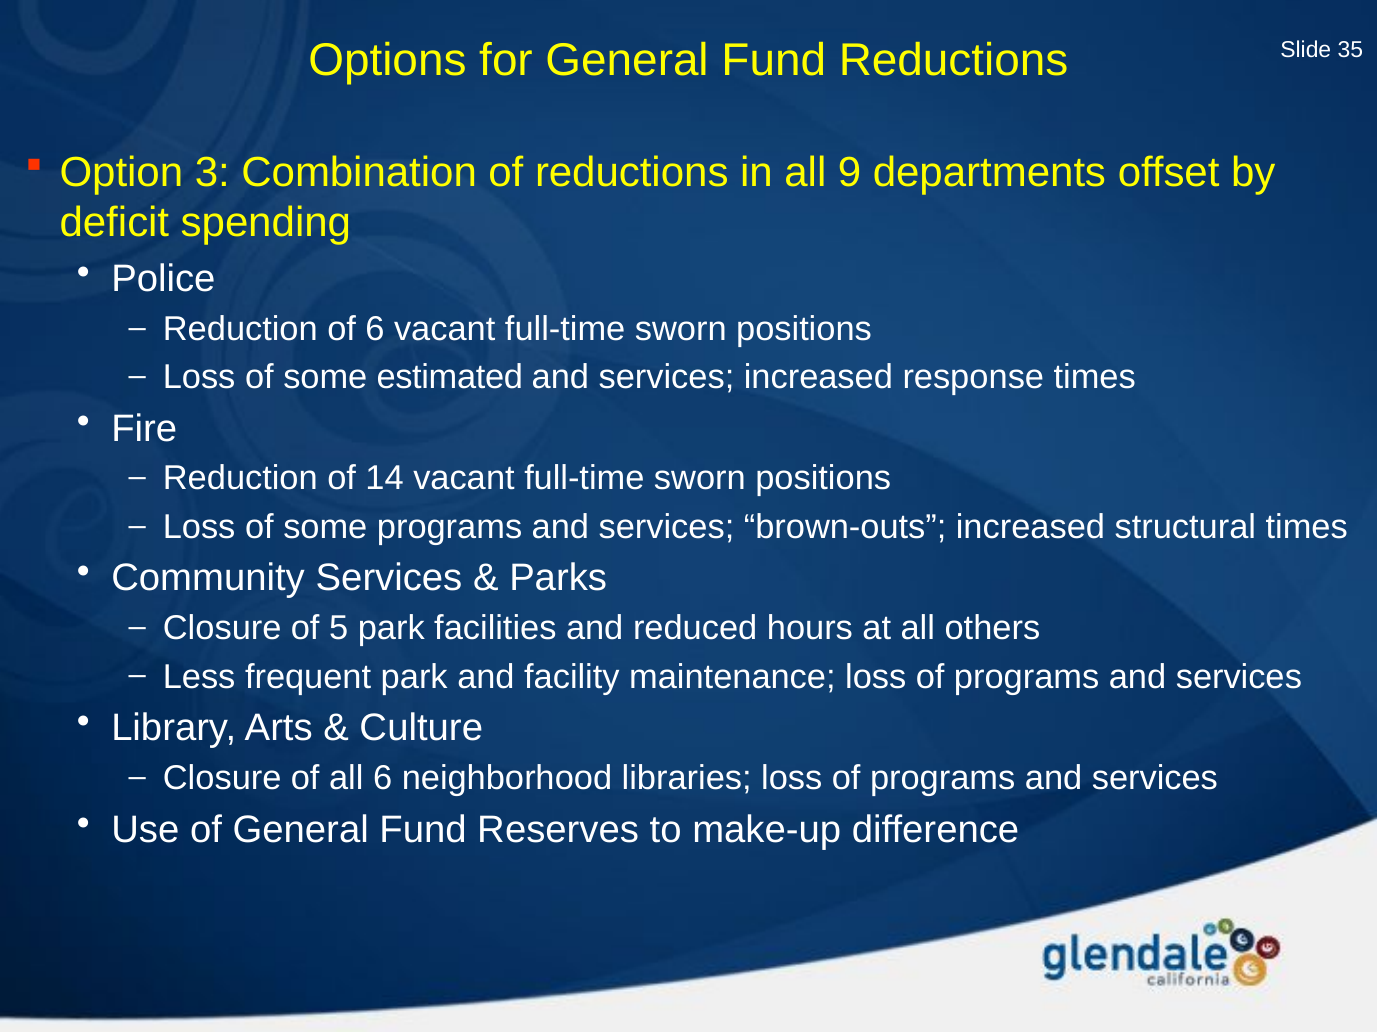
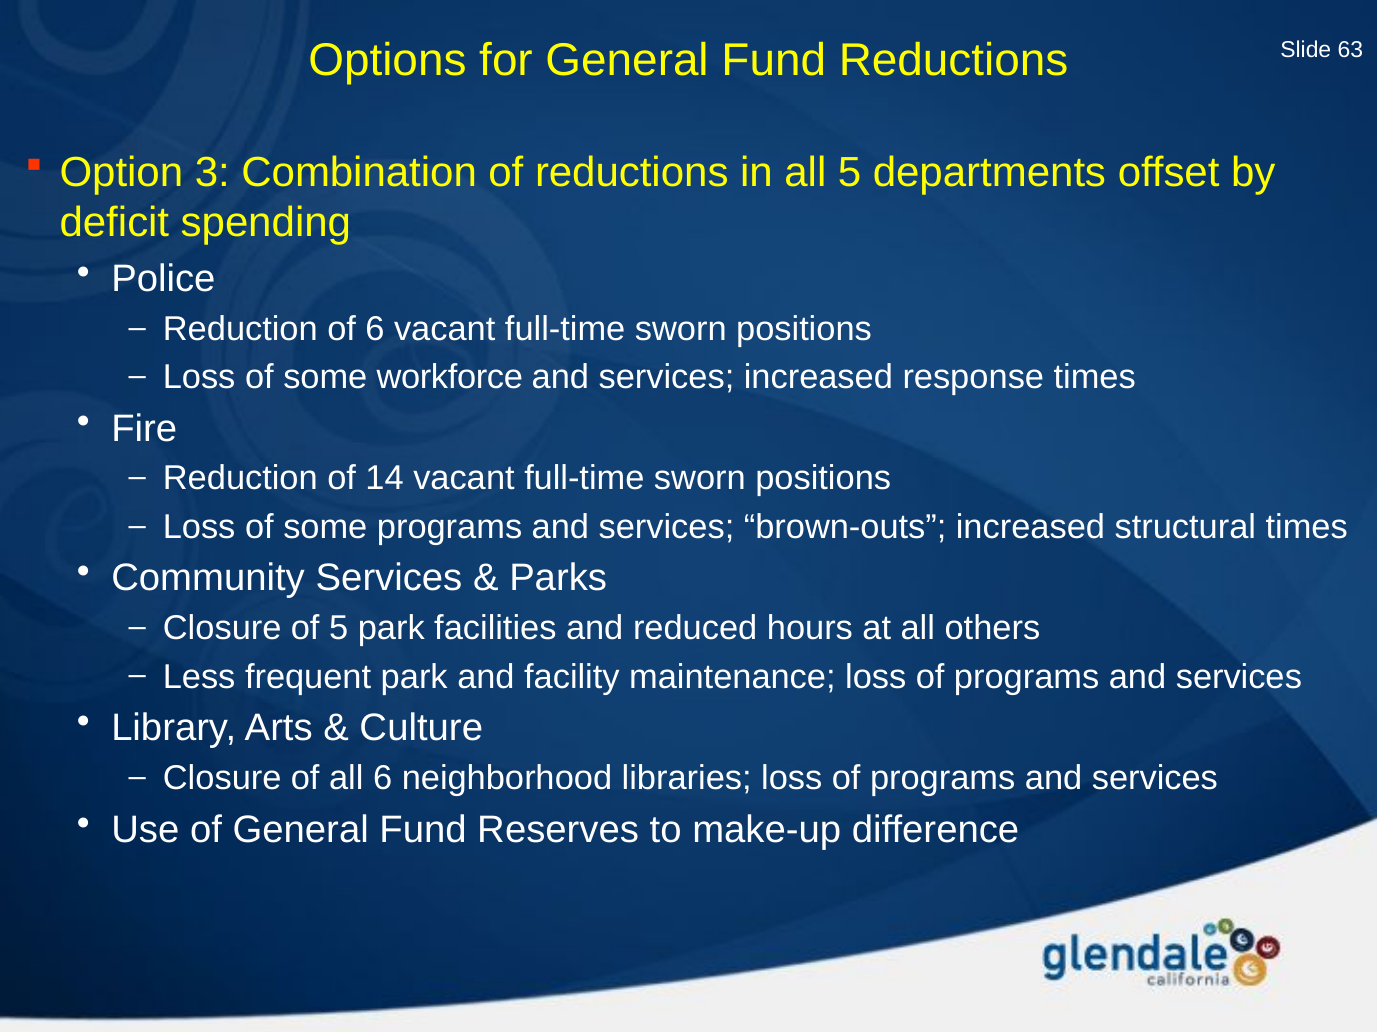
35: 35 -> 63
all 9: 9 -> 5
estimated: estimated -> workforce
